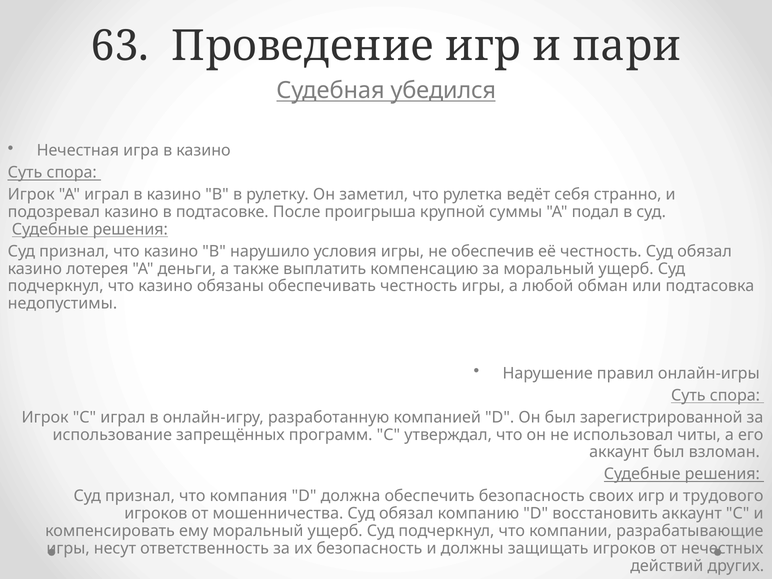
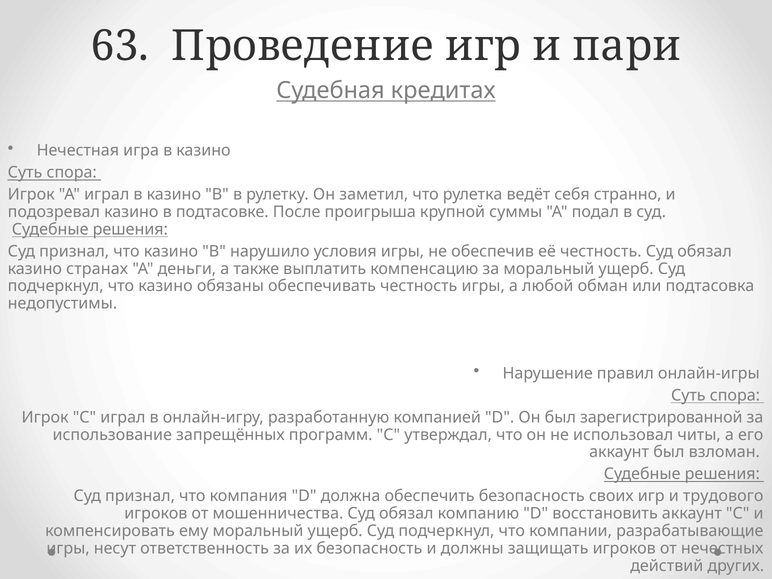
убедился: убедился -> кредитах
лотерея: лотерея -> странах
